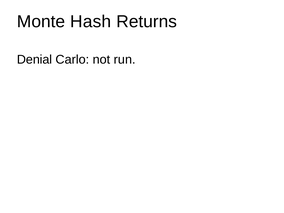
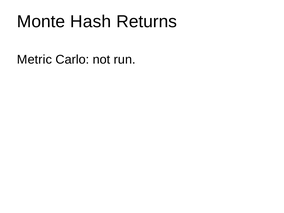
Denial: Denial -> Metric
